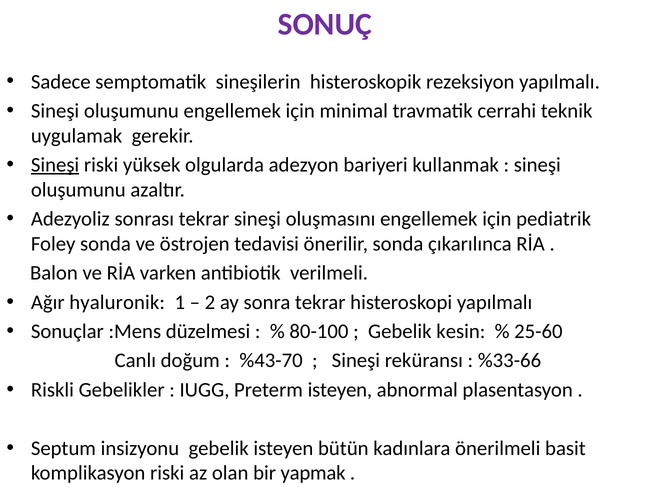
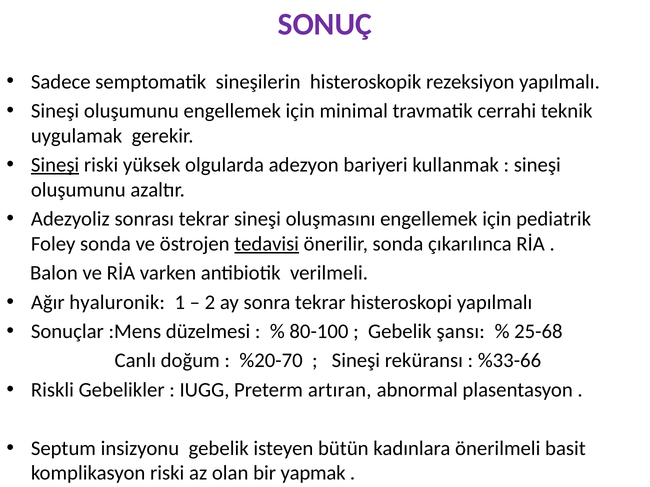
tedavisi underline: none -> present
kesin: kesin -> şansı
25-60: 25-60 -> 25-68
%43-70: %43-70 -> %20-70
Preterm isteyen: isteyen -> artıran
